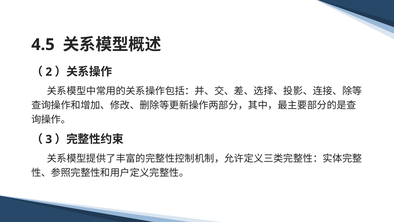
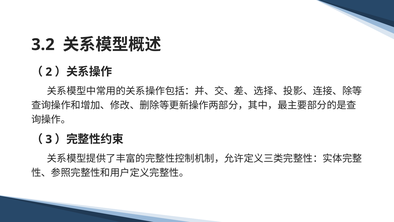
4.5: 4.5 -> 3.2
